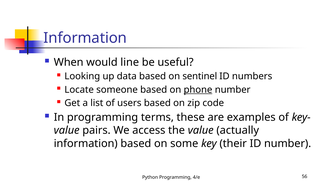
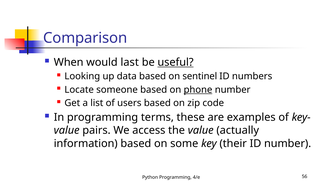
Information at (85, 38): Information -> Comparison
line: line -> last
useful underline: none -> present
